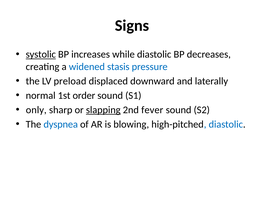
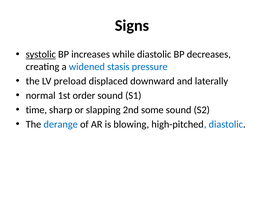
only: only -> time
slapping underline: present -> none
fever: fever -> some
dyspnea: dyspnea -> derange
